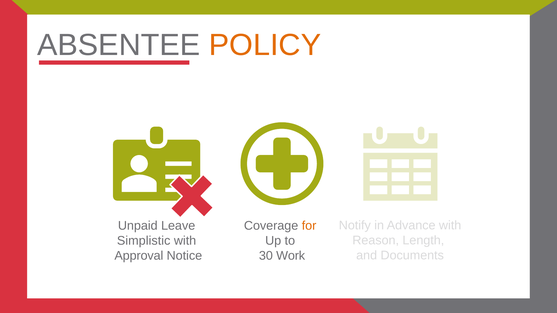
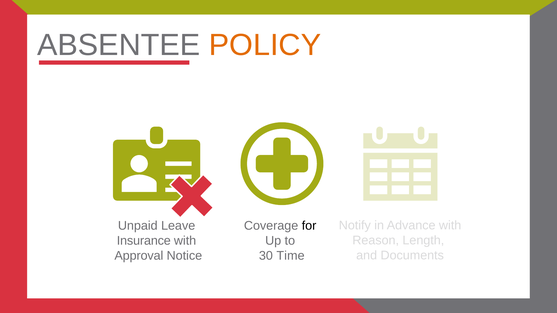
for colour: orange -> black
Simplistic: Simplistic -> Insurance
Work: Work -> Time
